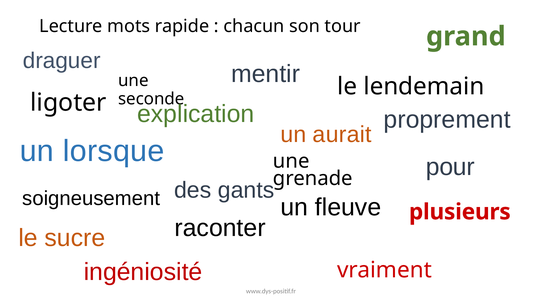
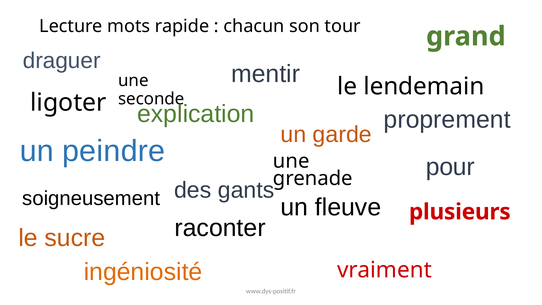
aurait: aurait -> garde
lorsque: lorsque -> peindre
ingéniosité colour: red -> orange
